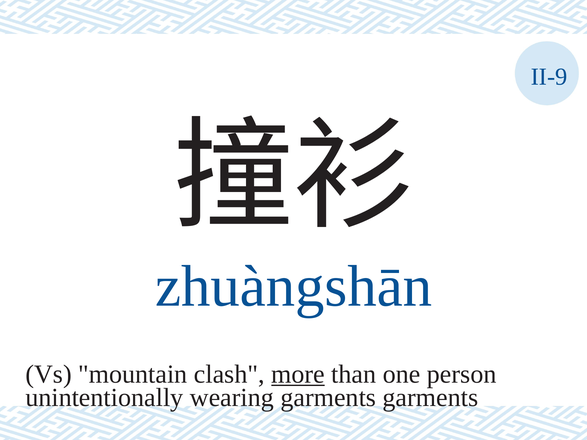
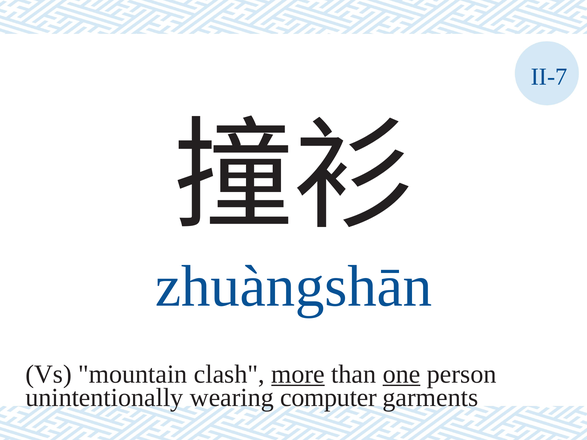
II-9: II-9 -> II-7
one underline: none -> present
wearing garments: garments -> computer
